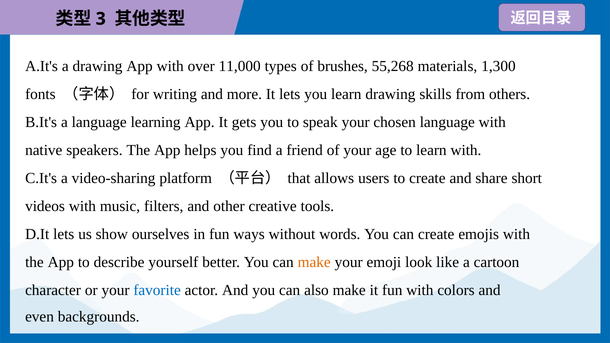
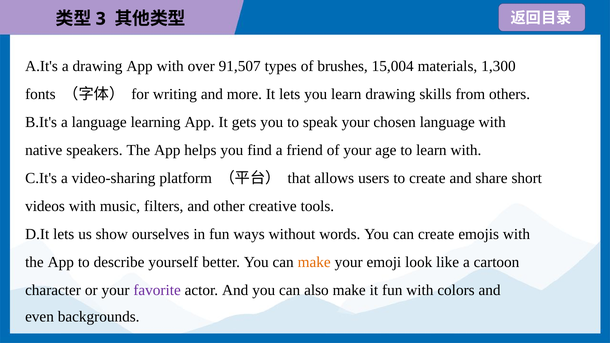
11,000: 11,000 -> 91,507
55,268: 55,268 -> 15,004
favorite colour: blue -> purple
